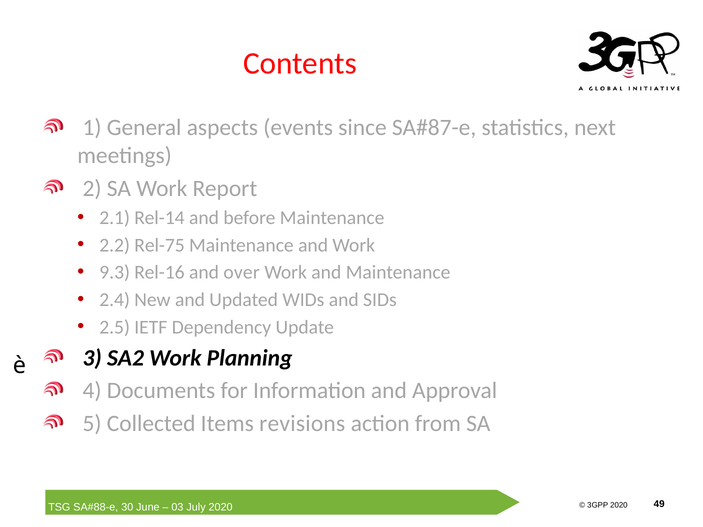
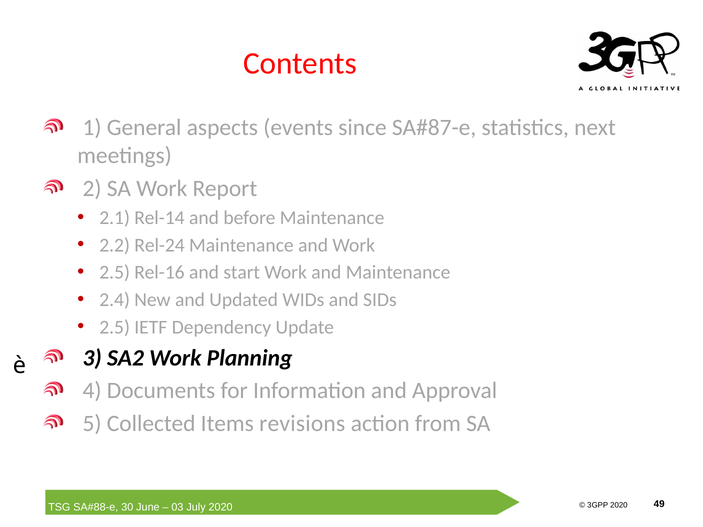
Rel-75: Rel-75 -> Rel-24
9.3 at (115, 273): 9.3 -> 2.5
over: over -> start
